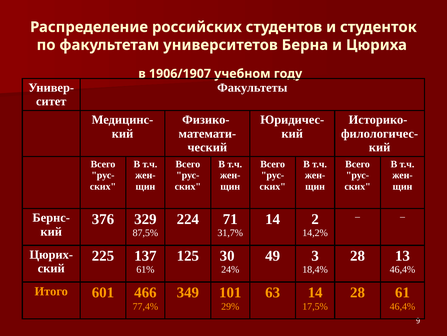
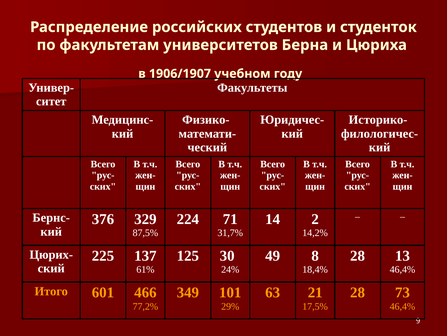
3: 3 -> 8
63 14: 14 -> 21
61: 61 -> 73
77,4%: 77,4% -> 77,2%
